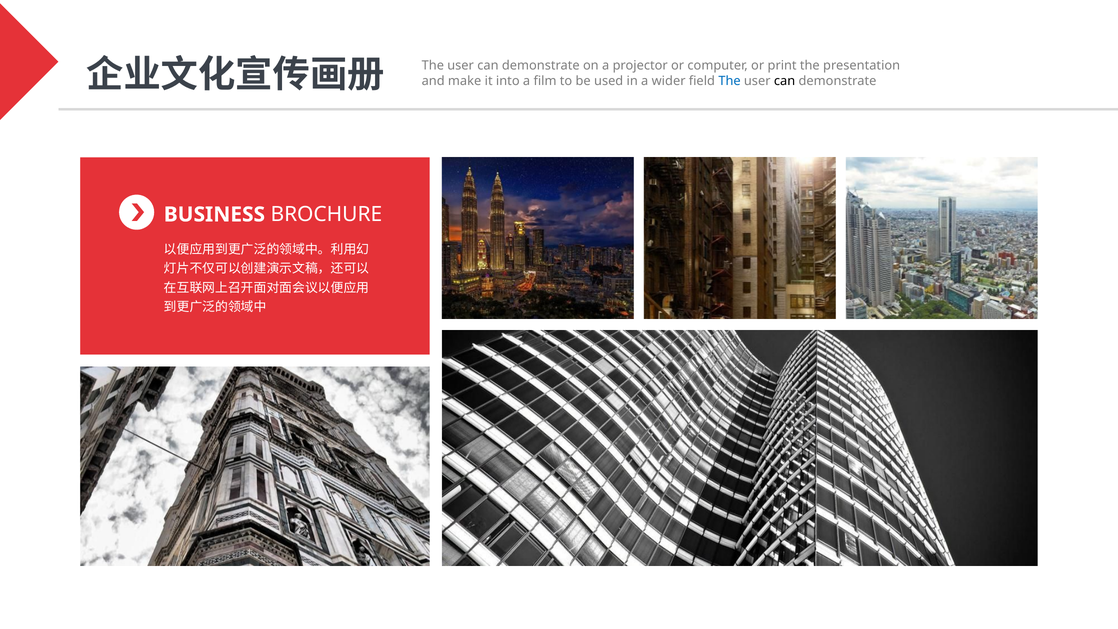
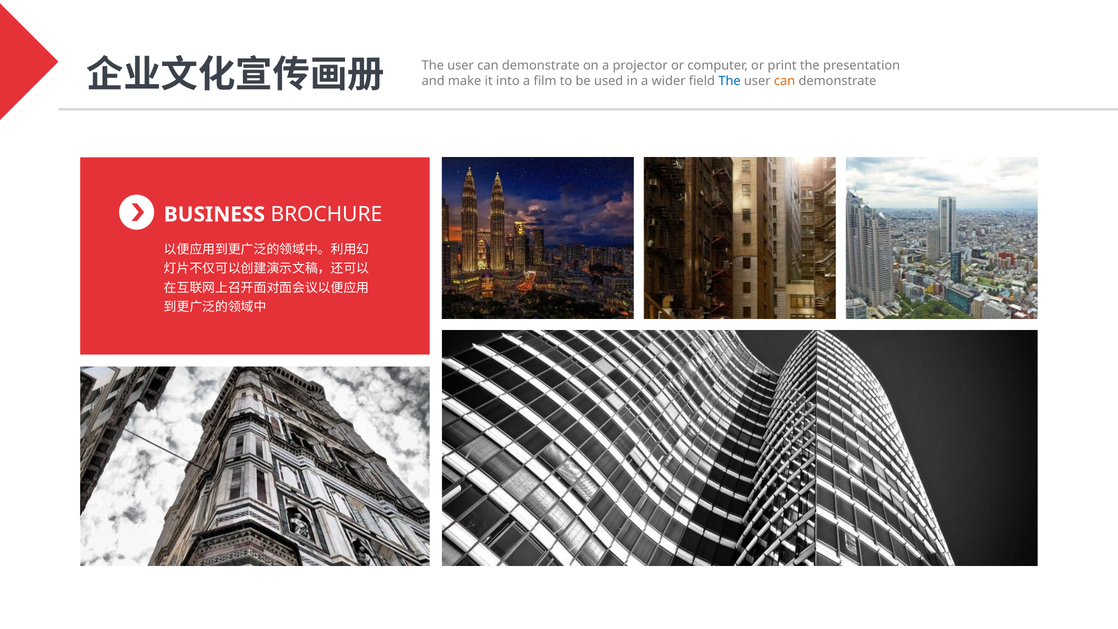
can at (785, 81) colour: black -> orange
